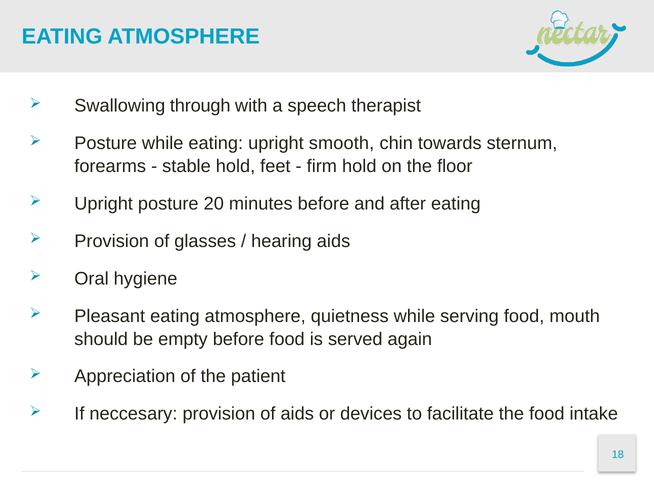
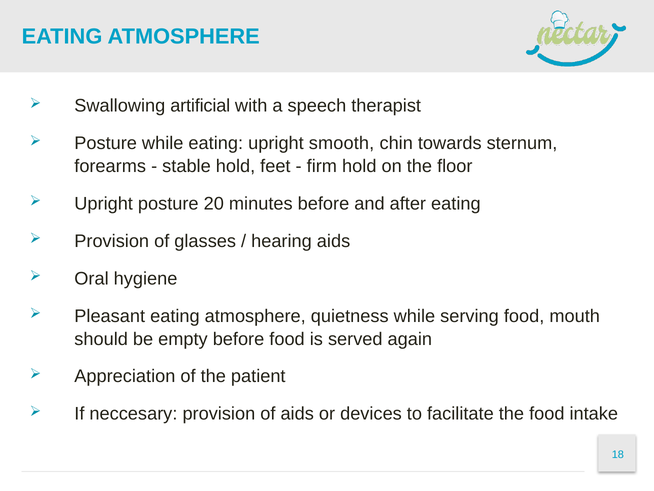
through: through -> artificial
